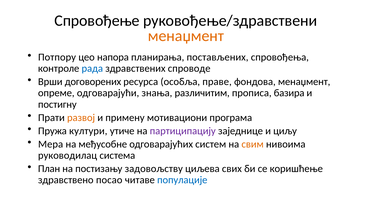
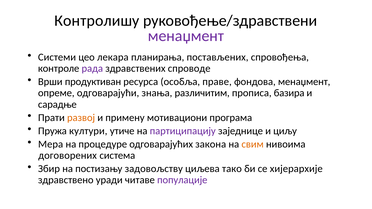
Спровођење: Спровођење -> Контролишу
менаџмент at (186, 36) colour: orange -> purple
Потпору: Потпору -> Системи
напора: напора -> лекара
рада colour: blue -> purple
договорених: договорених -> продуктиван
постигну: постигну -> сарадње
међусобне: међусобне -> процедуре
систем: систем -> закона
руководилац: руководилац -> договорених
План: План -> Збир
свих: свих -> тако
коришћење: коришћење -> хијерархије
посао: посао -> уради
популације colour: blue -> purple
